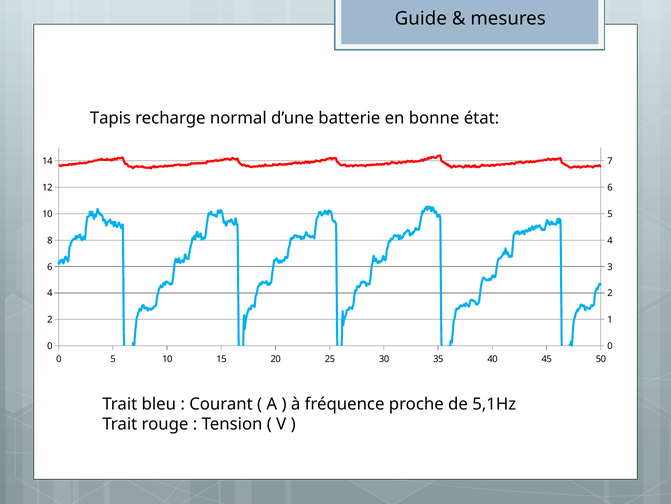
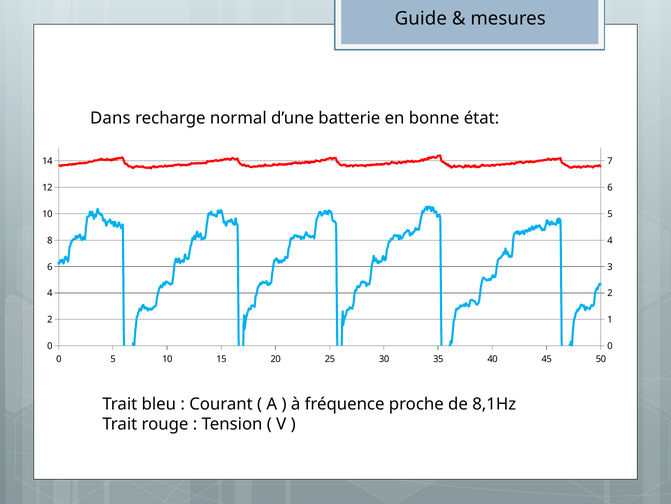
Tapis: Tapis -> Dans
5,1Hz: 5,1Hz -> 8,1Hz
